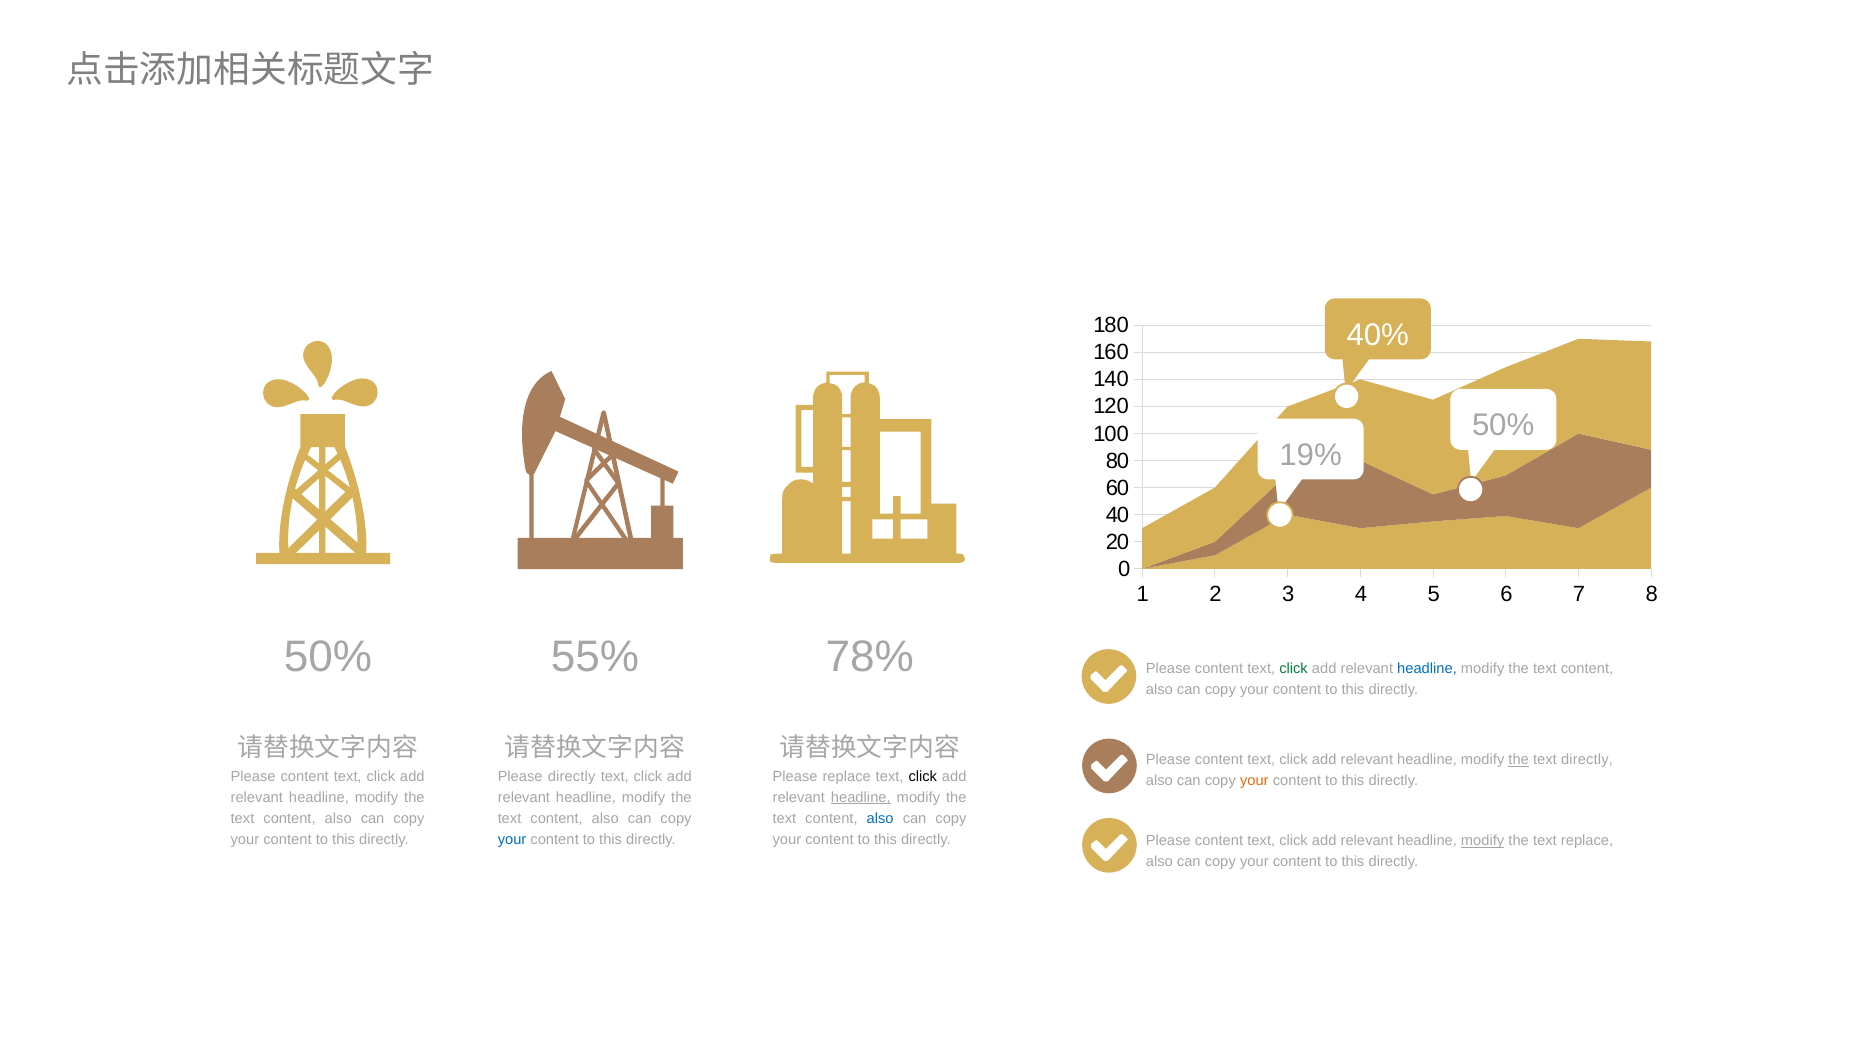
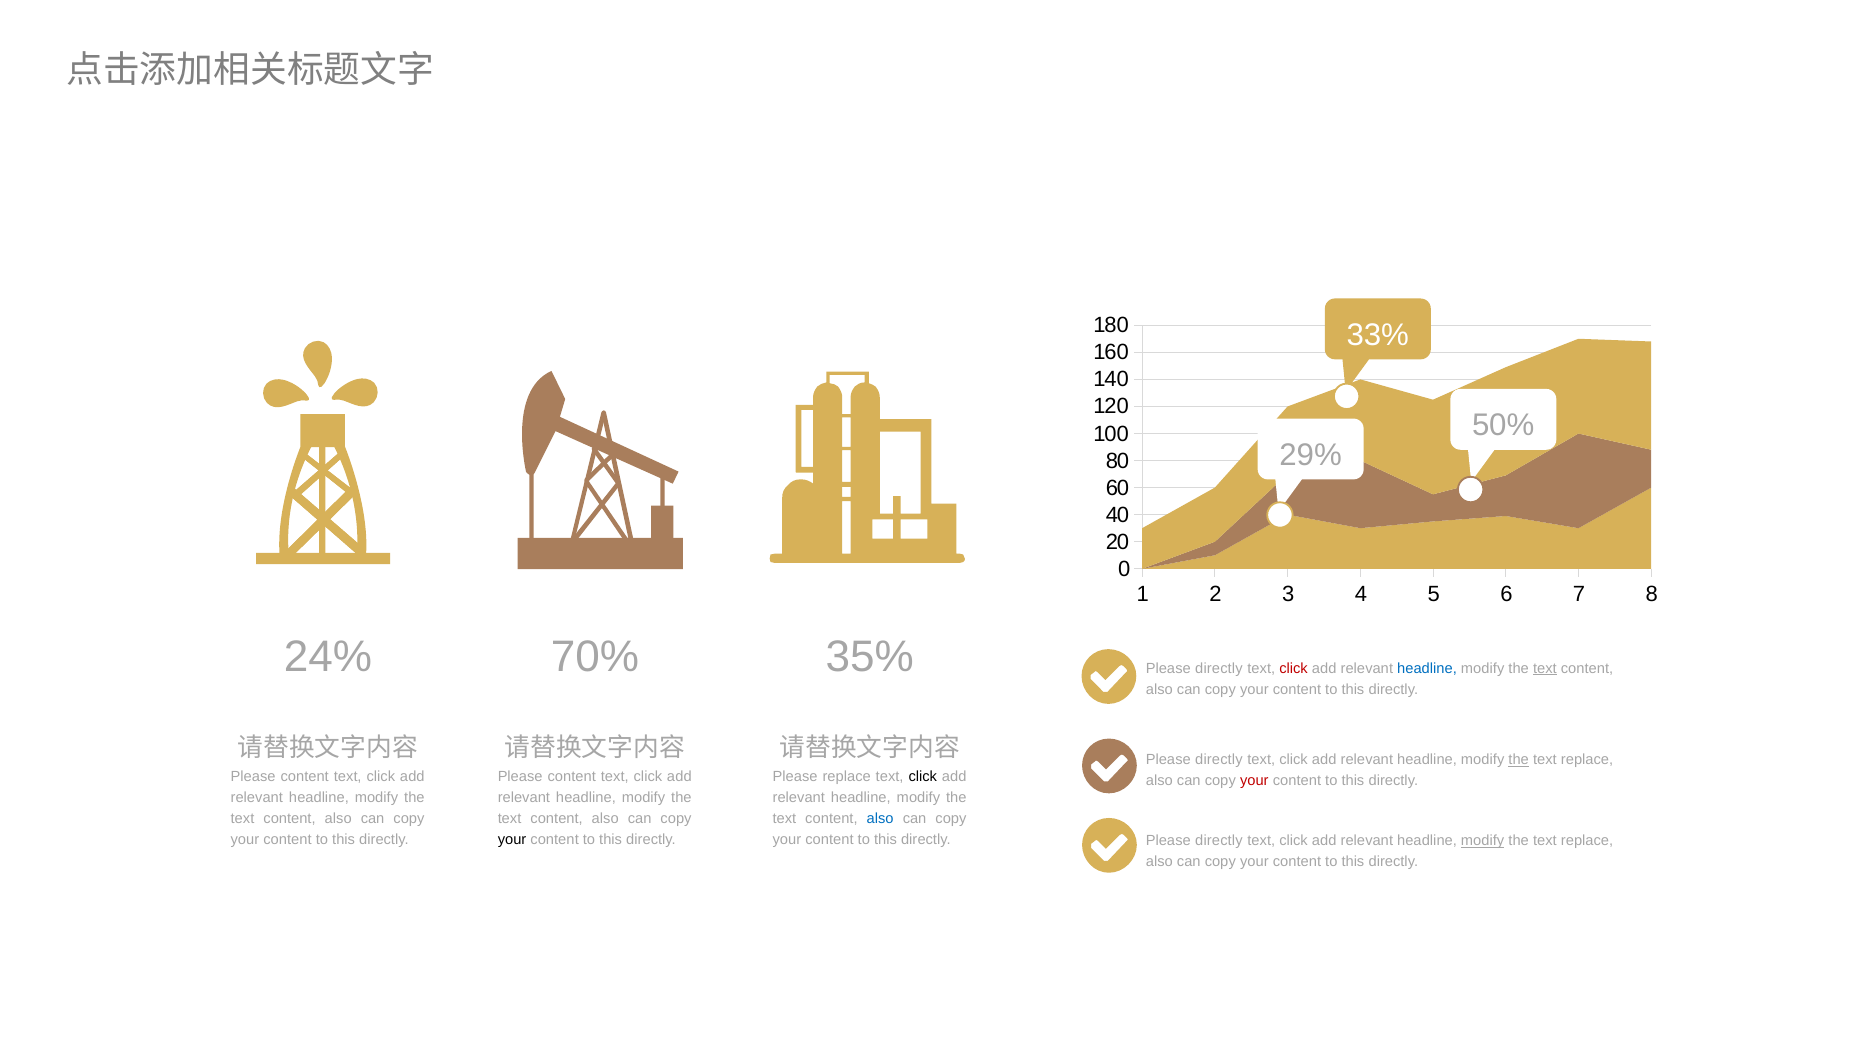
40%: 40% -> 33%
19%: 19% -> 29%
50% at (328, 657): 50% -> 24%
55%: 55% -> 70%
78%: 78% -> 35%
content at (1219, 668): content -> directly
click at (1294, 668) colour: green -> red
text at (1545, 668) underline: none -> present
content at (1219, 759): content -> directly
directly at (1587, 759): directly -> replace
directly at (572, 776): directly -> content
your at (1254, 781) colour: orange -> red
headline at (861, 797) underline: present -> none
your at (512, 839) colour: blue -> black
content at (1219, 841): content -> directly
